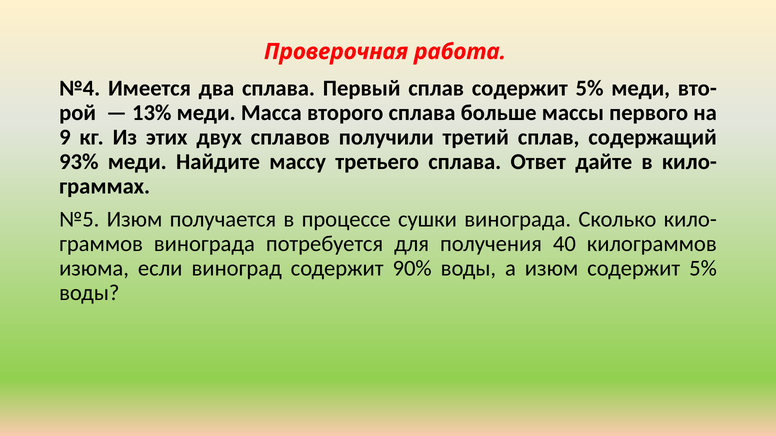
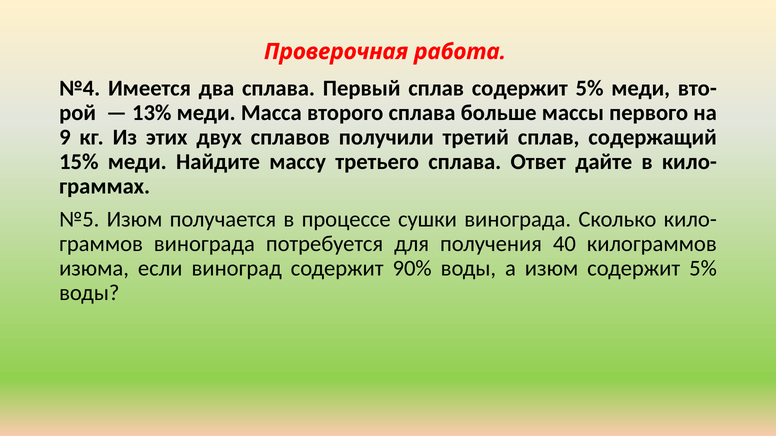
93%: 93% -> 15%
